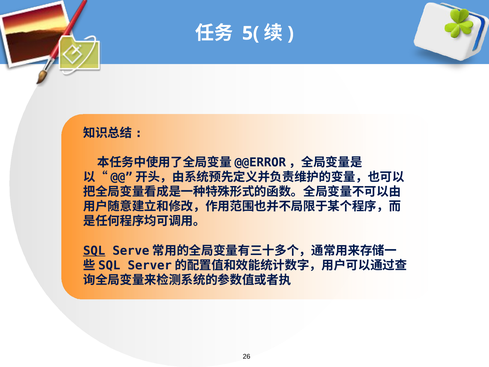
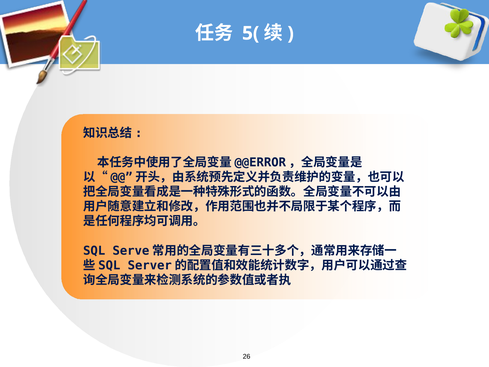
SQL underline: present -> none
